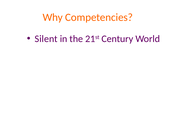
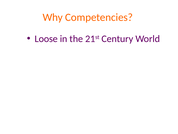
Silent: Silent -> Loose
